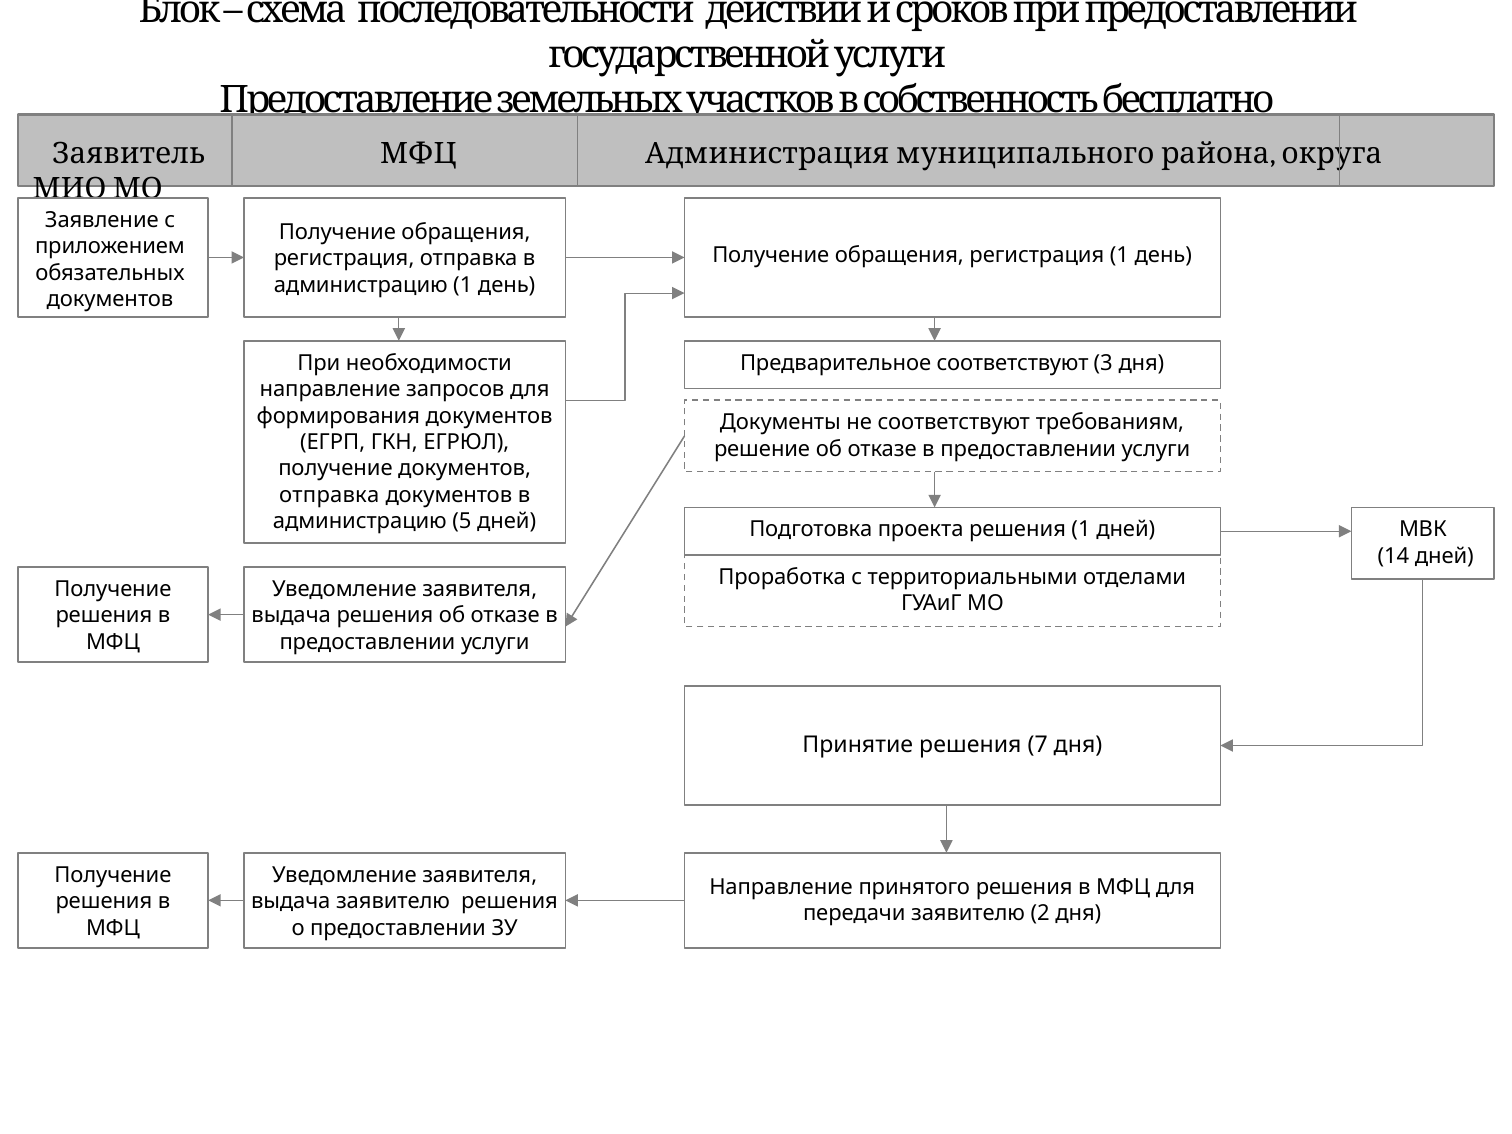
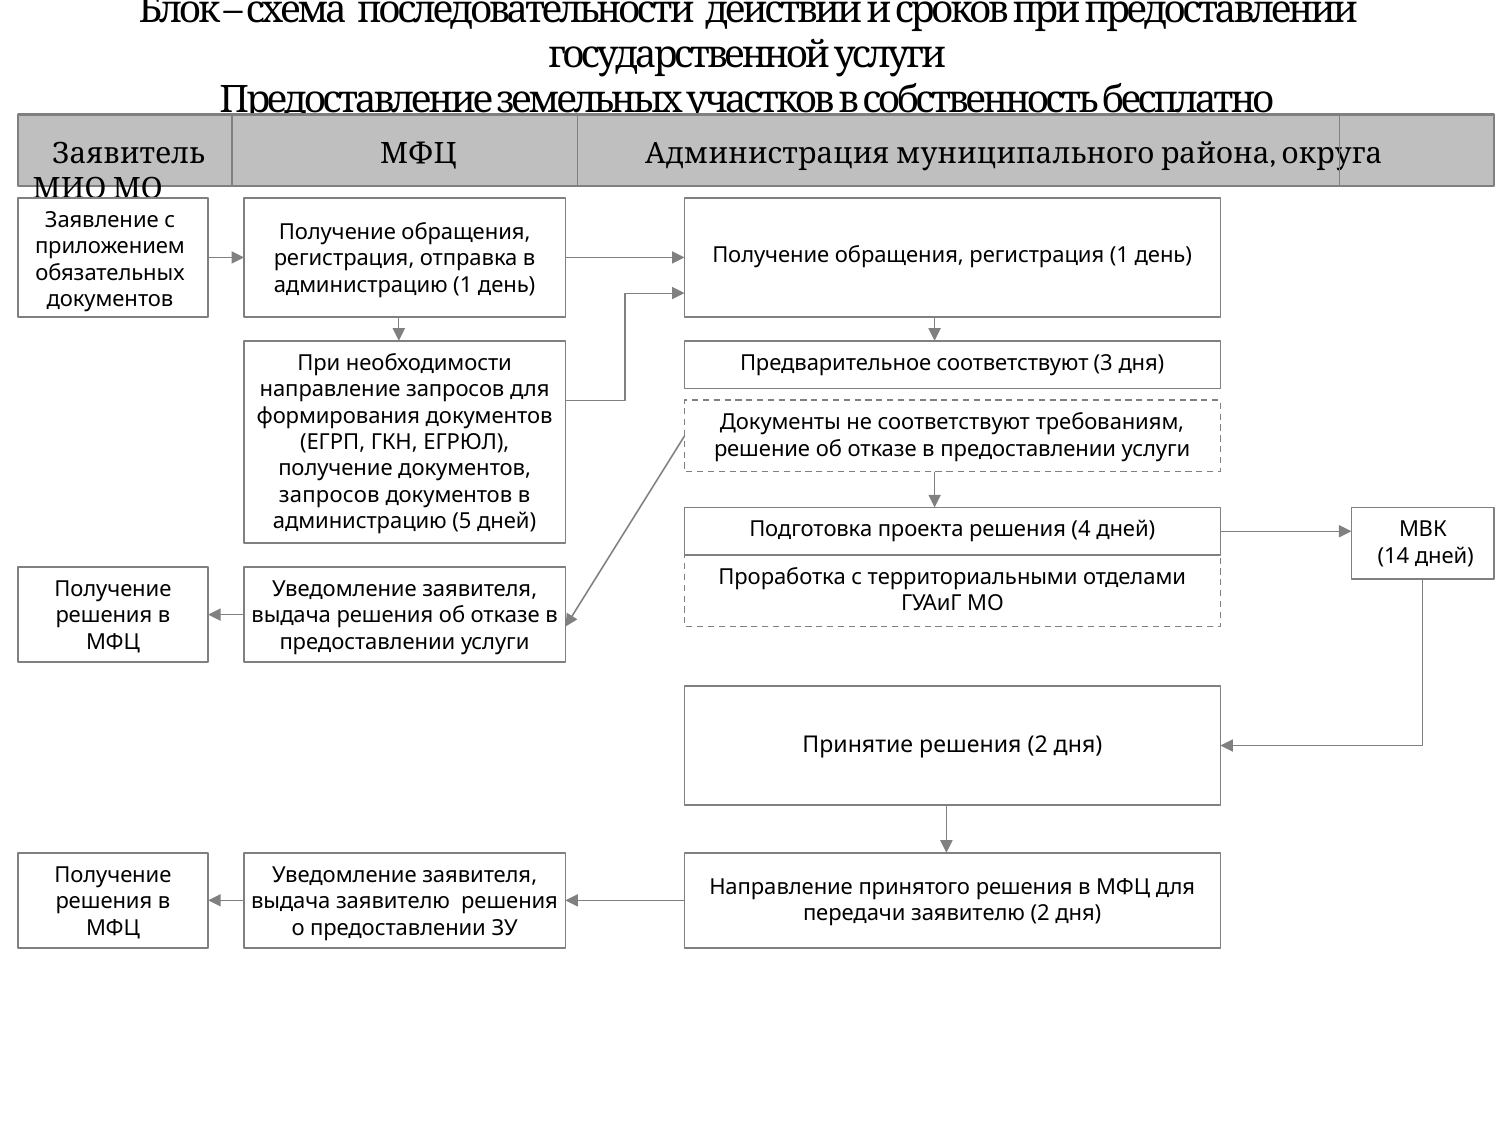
отправка at (329, 495): отправка -> запросов
решения 1: 1 -> 4
решения 7: 7 -> 2
